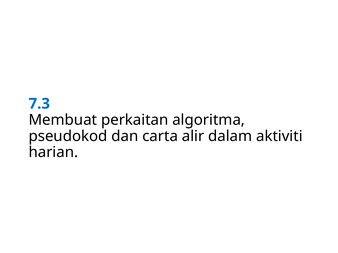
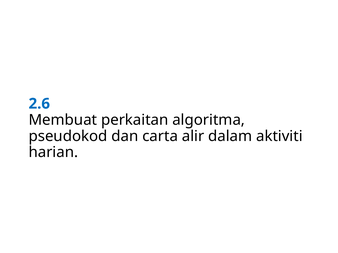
7.3: 7.3 -> 2.6
